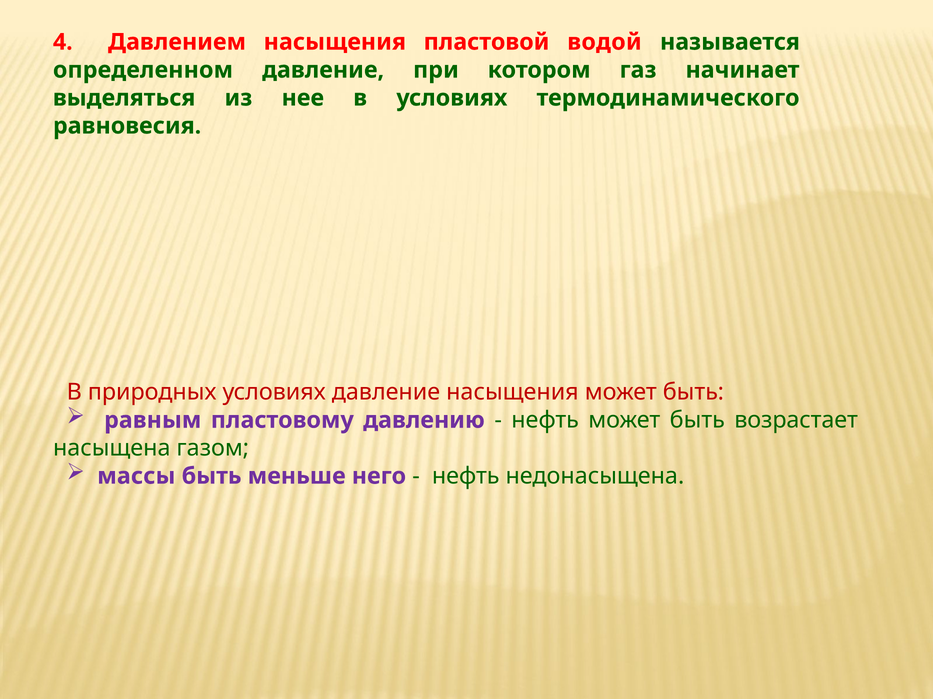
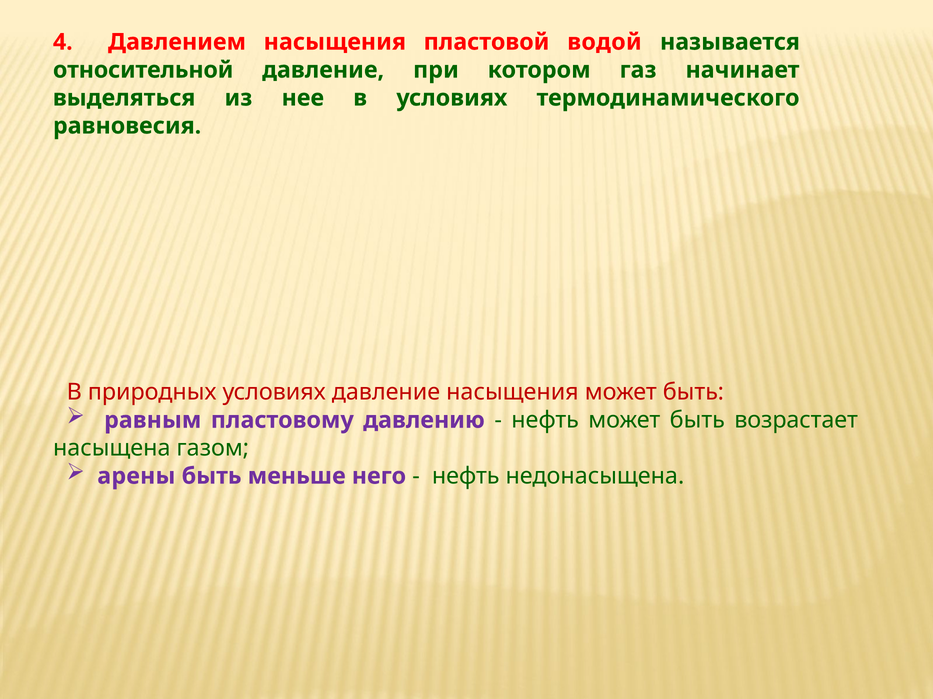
определенном: определенном -> относительной
массы: массы -> арены
